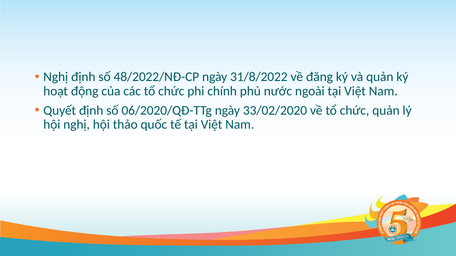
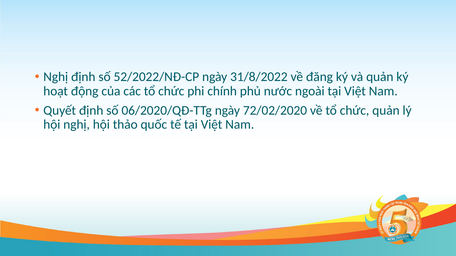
48/2022/NĐ-CP: 48/2022/NĐ-CP -> 52/2022/NĐ-CP
33/02/2020: 33/02/2020 -> 72/02/2020
